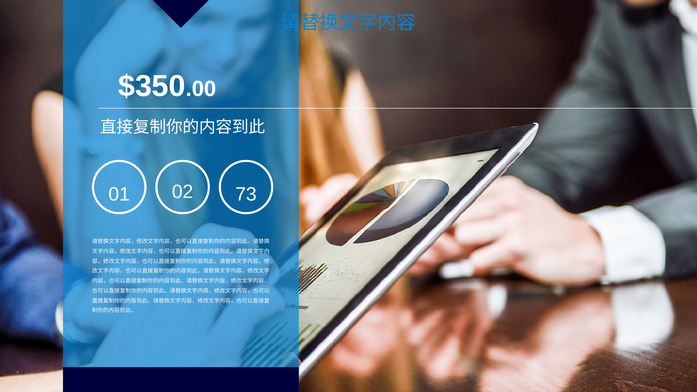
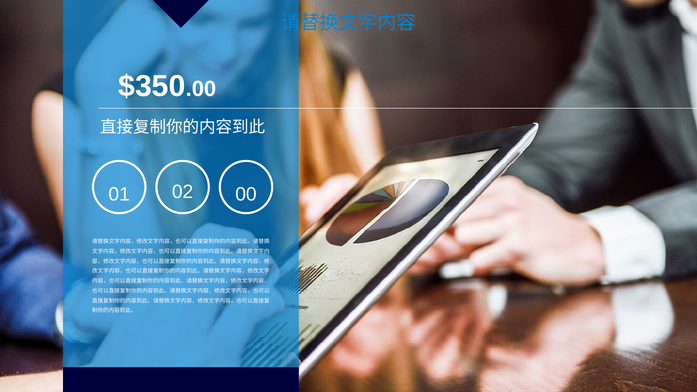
73: 73 -> 00
